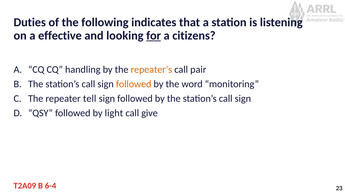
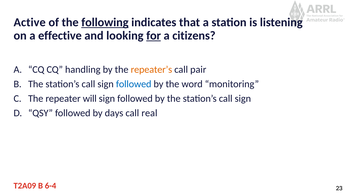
Duties: Duties -> Active
following underline: none -> present
followed at (134, 84) colour: orange -> blue
tell: tell -> will
light: light -> days
give: give -> real
